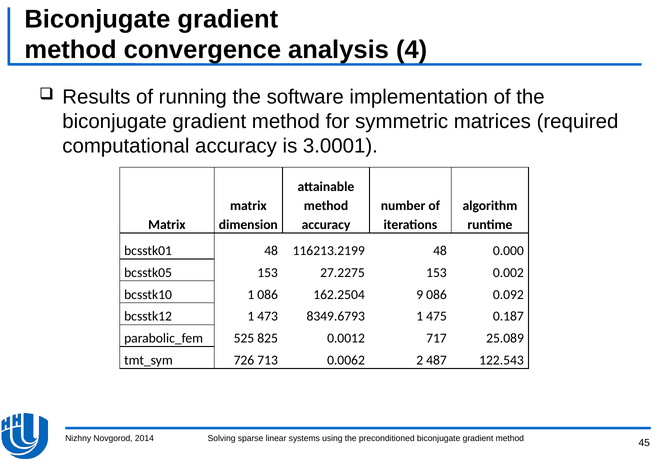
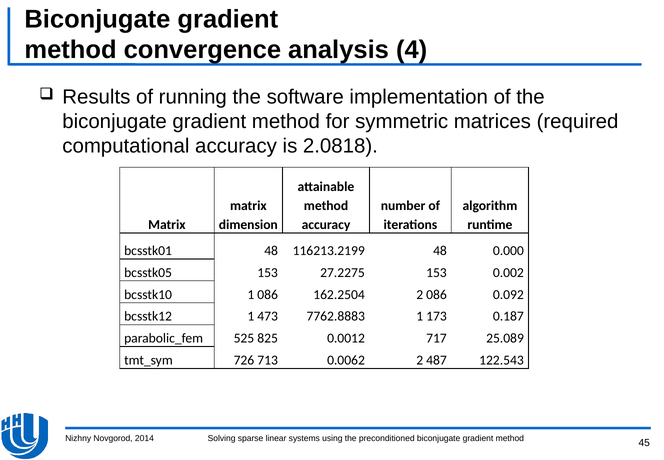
3.0001: 3.0001 -> 2.0818
162.2504 9: 9 -> 2
8349.6793: 8349.6793 -> 7762.8883
475: 475 -> 173
